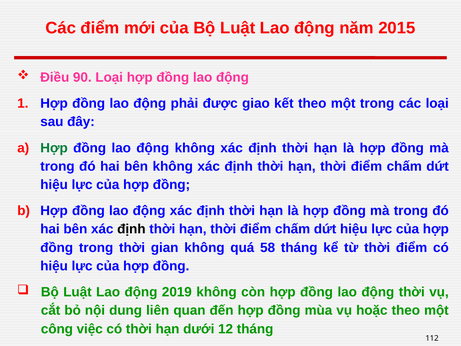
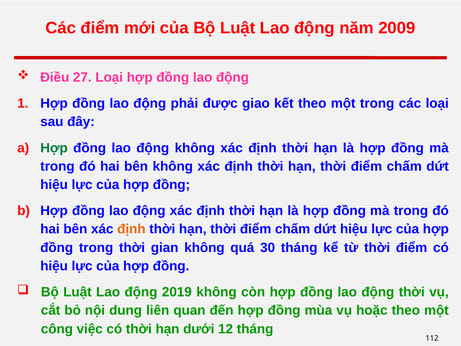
2015: 2015 -> 2009
90: 90 -> 27
định at (131, 229) colour: black -> orange
58: 58 -> 30
